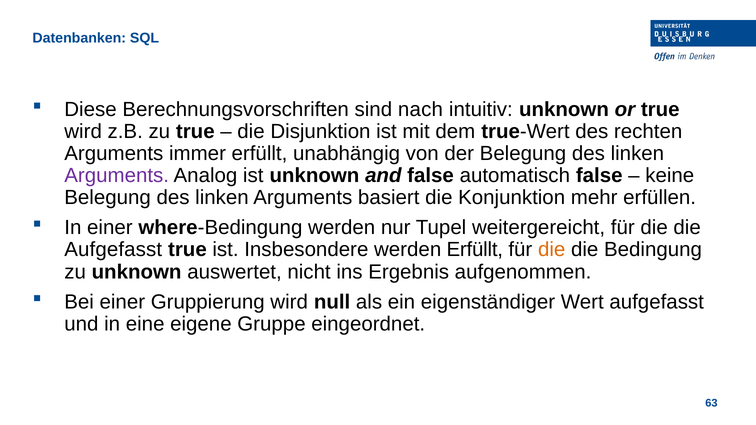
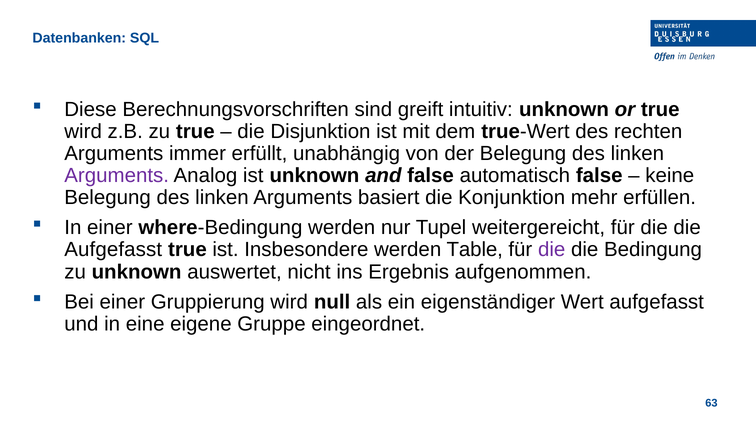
nach: nach -> greift
werden Erfüllt: Erfüllt -> Table
die at (552, 250) colour: orange -> purple
